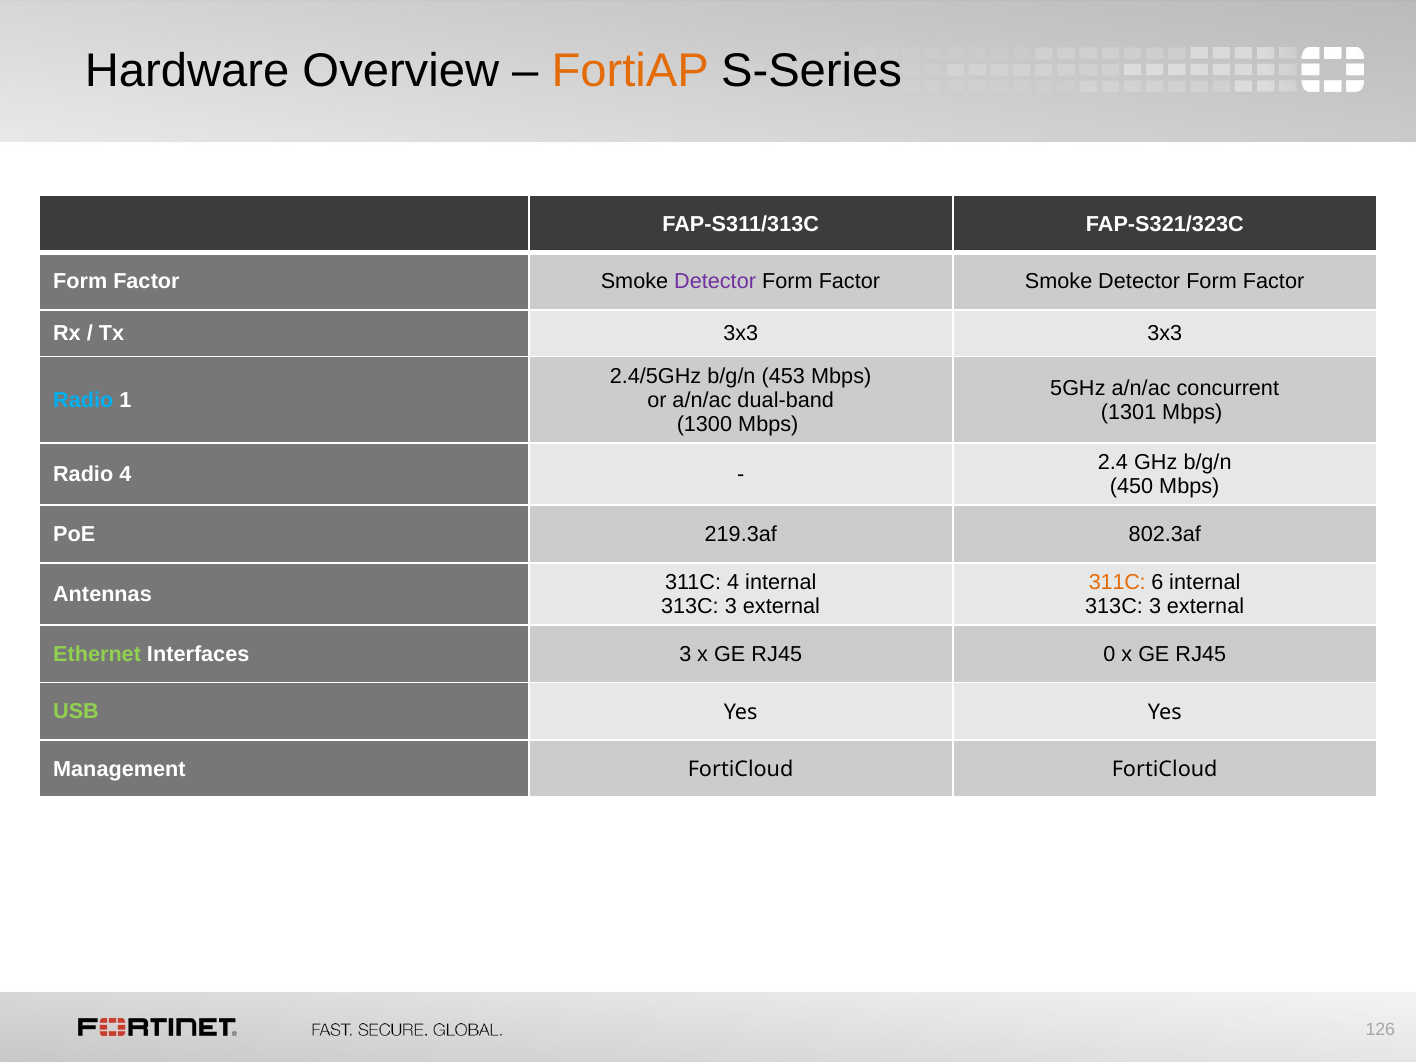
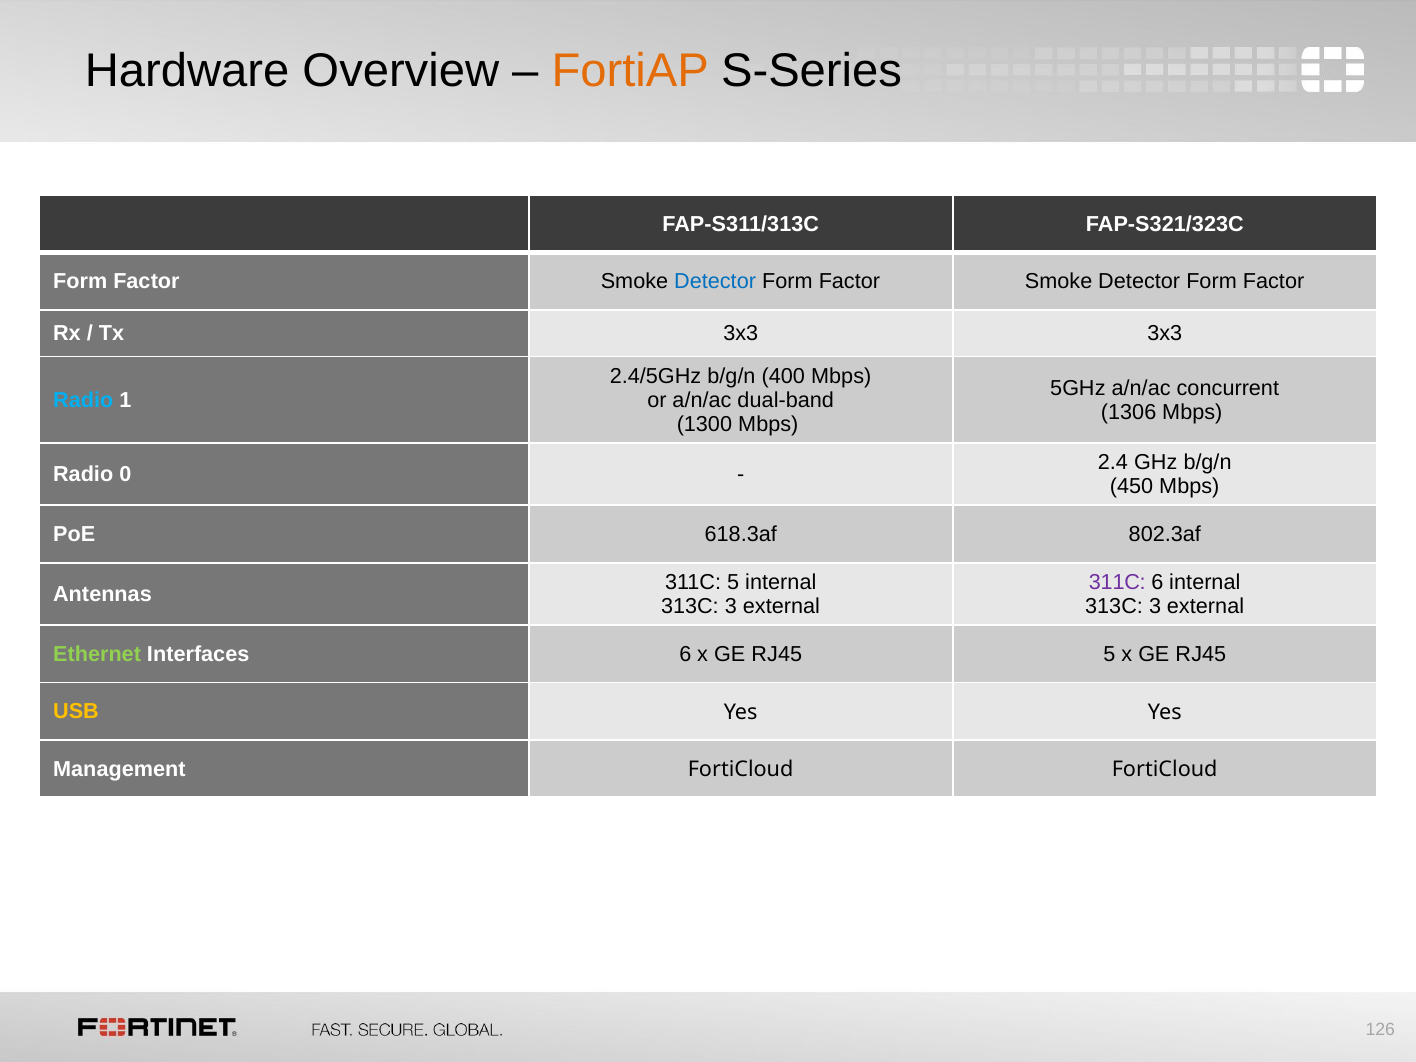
Detector at (715, 282) colour: purple -> blue
453: 453 -> 400
1301: 1301 -> 1306
Radio 4: 4 -> 0
219.3af: 219.3af -> 618.3af
311C 4: 4 -> 5
311C at (1117, 582) colour: orange -> purple
Interfaces 3: 3 -> 6
RJ45 0: 0 -> 5
USB colour: light green -> yellow
